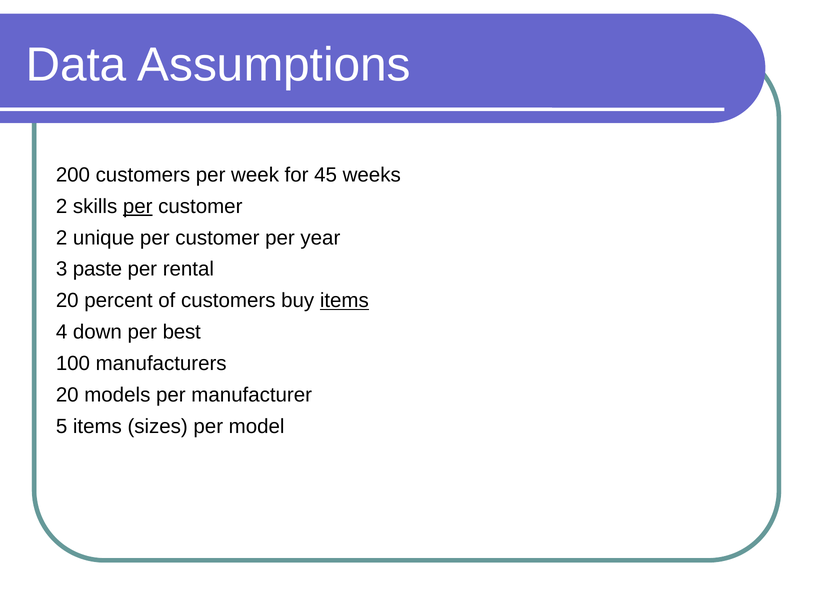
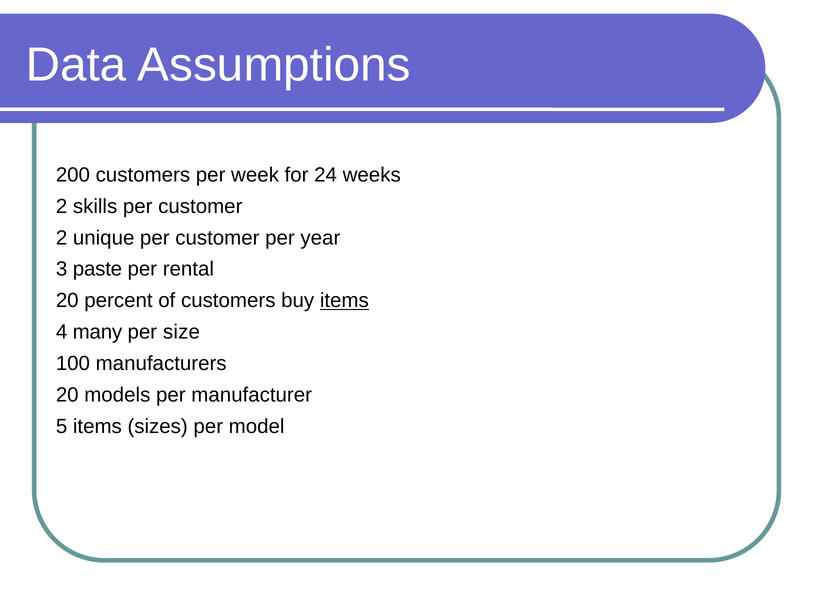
45: 45 -> 24
per at (138, 206) underline: present -> none
down: down -> many
best: best -> size
